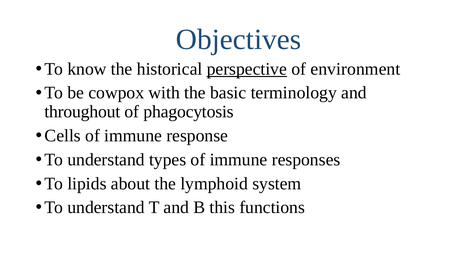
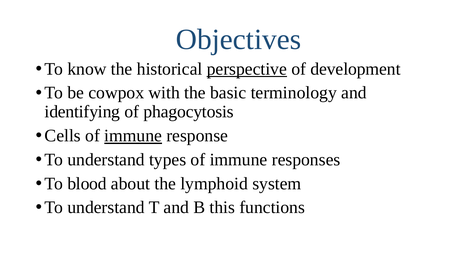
environment: environment -> development
throughout: throughout -> identifying
immune at (133, 136) underline: none -> present
lipids: lipids -> blood
